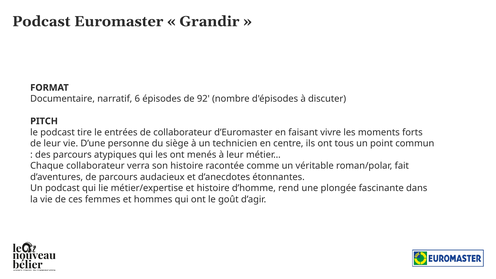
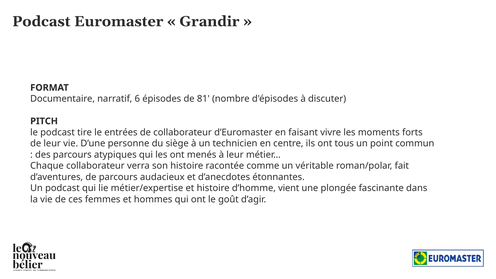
92: 92 -> 81
rend: rend -> vient
